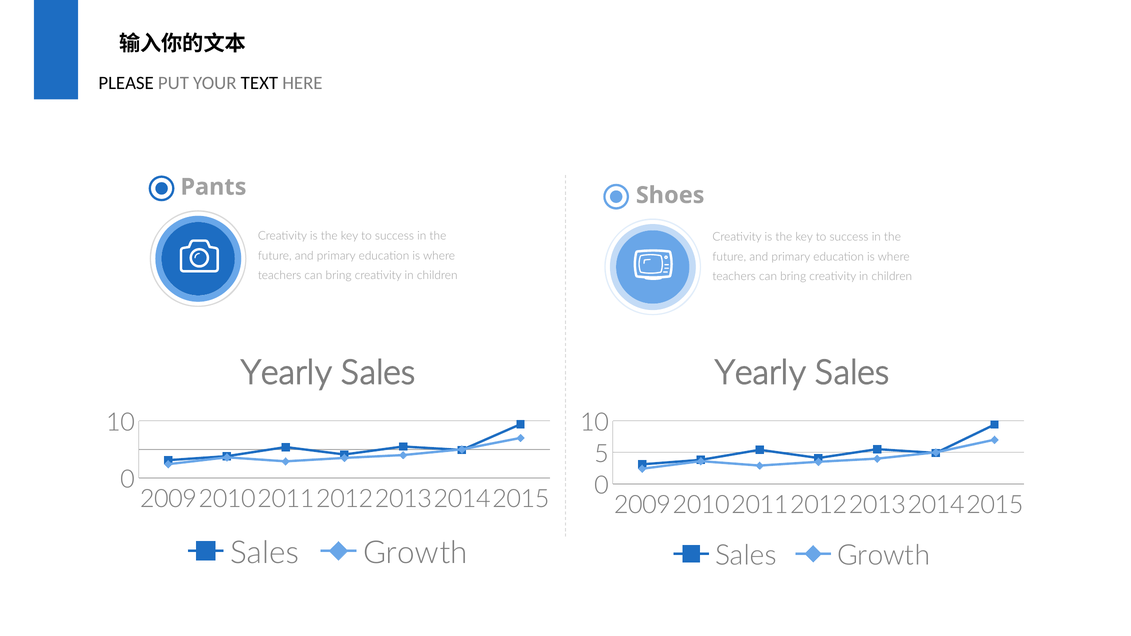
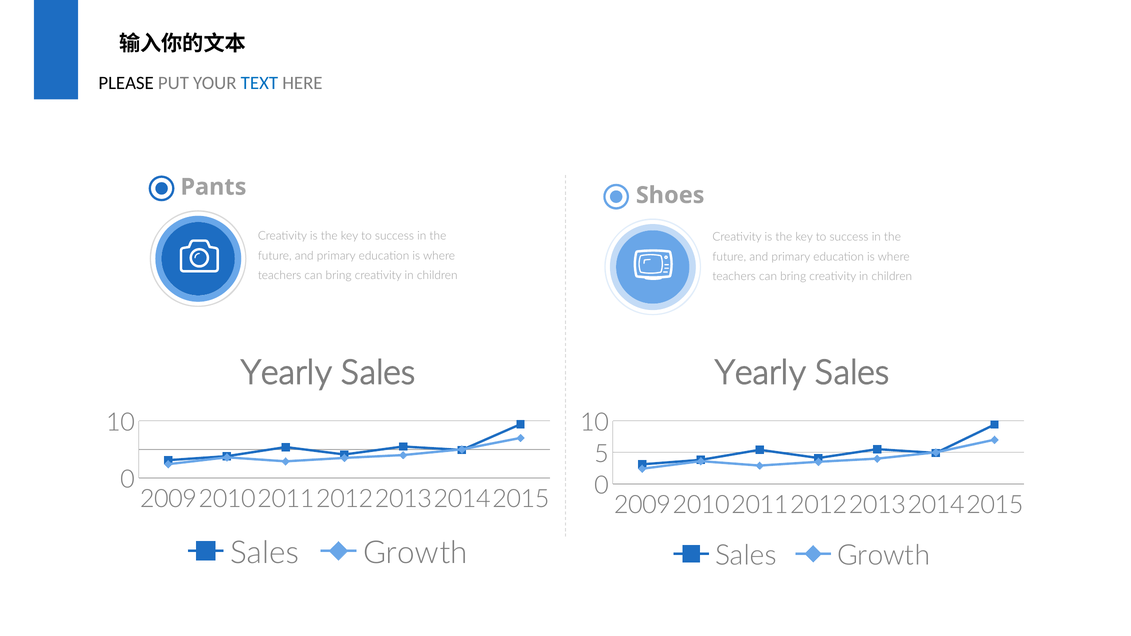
TEXT colour: black -> blue
